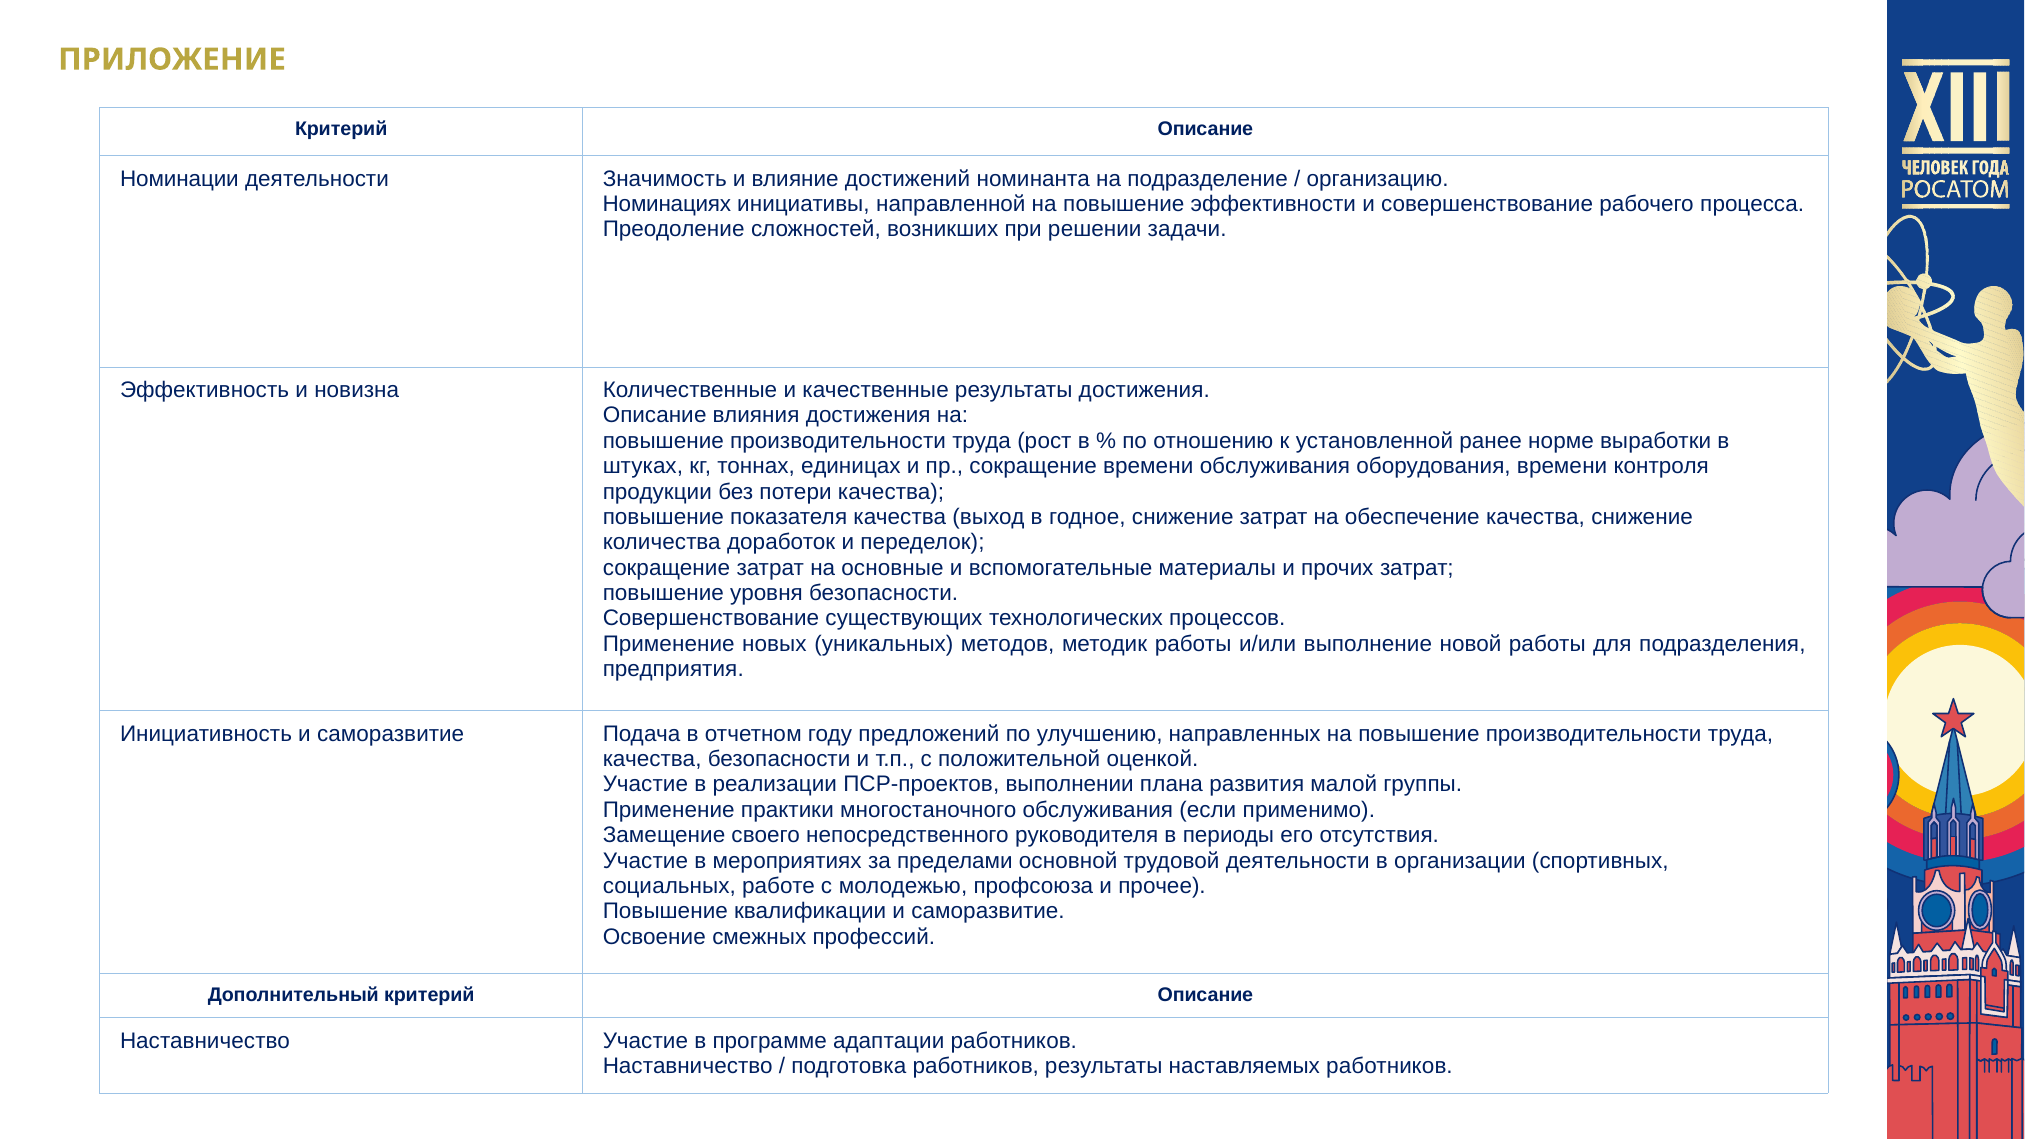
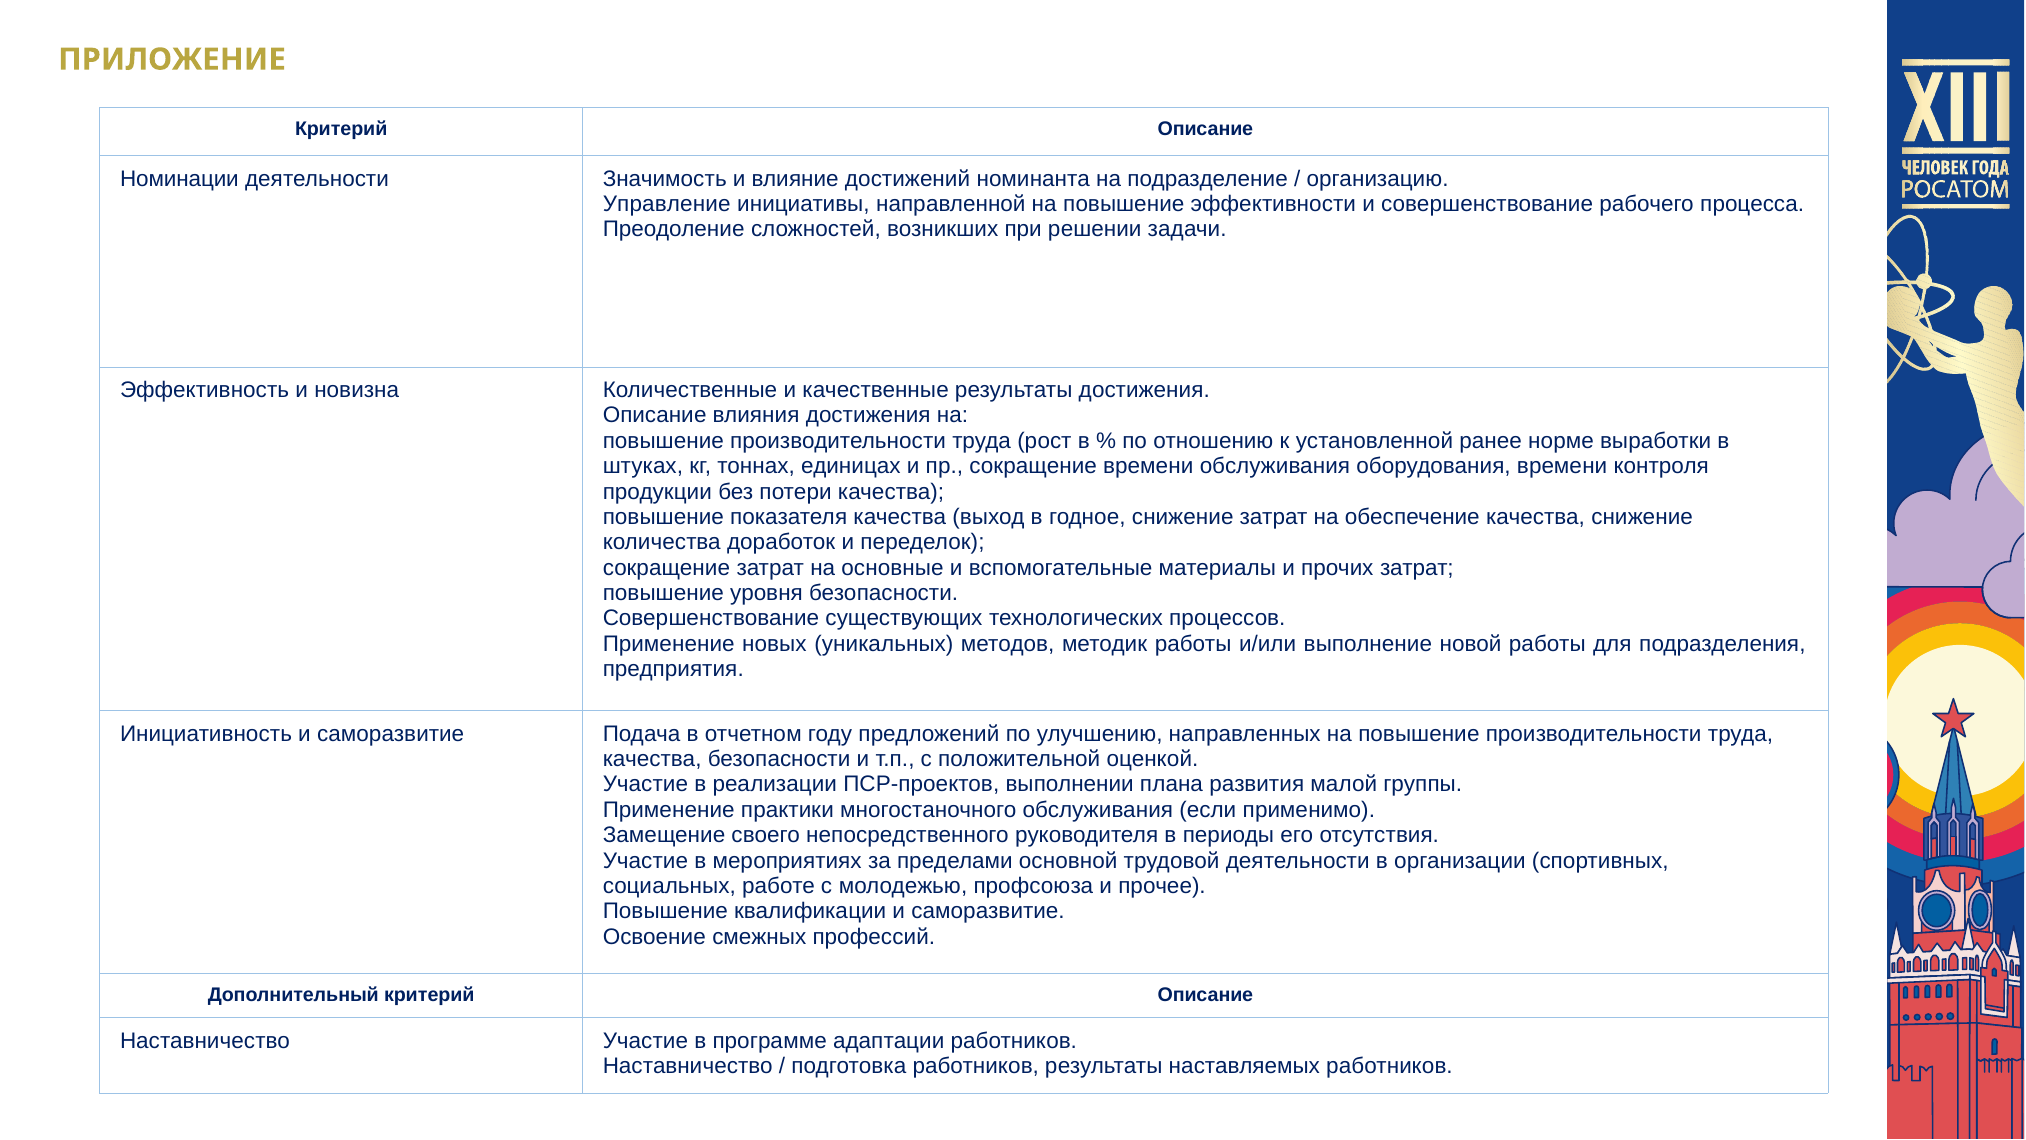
Номинациях: Номинациях -> Управление
